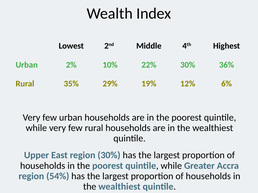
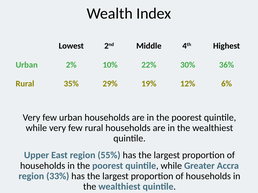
region 30%: 30% -> 55%
54%: 54% -> 33%
